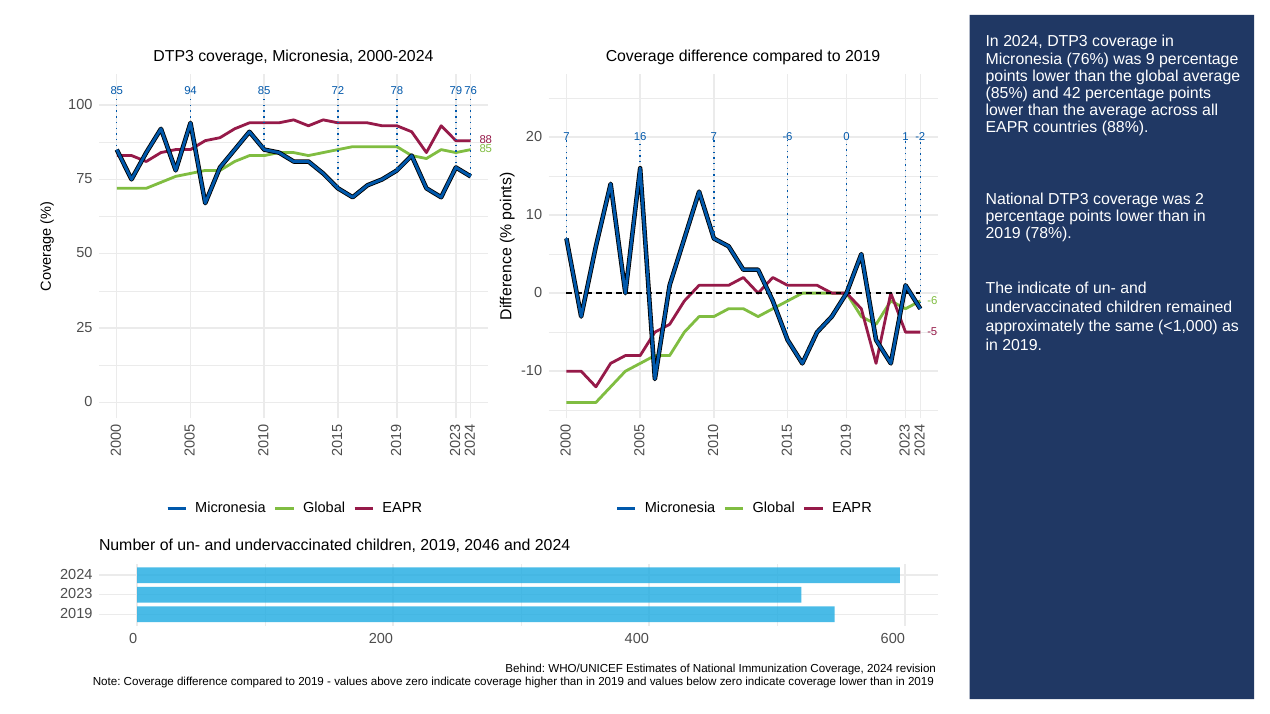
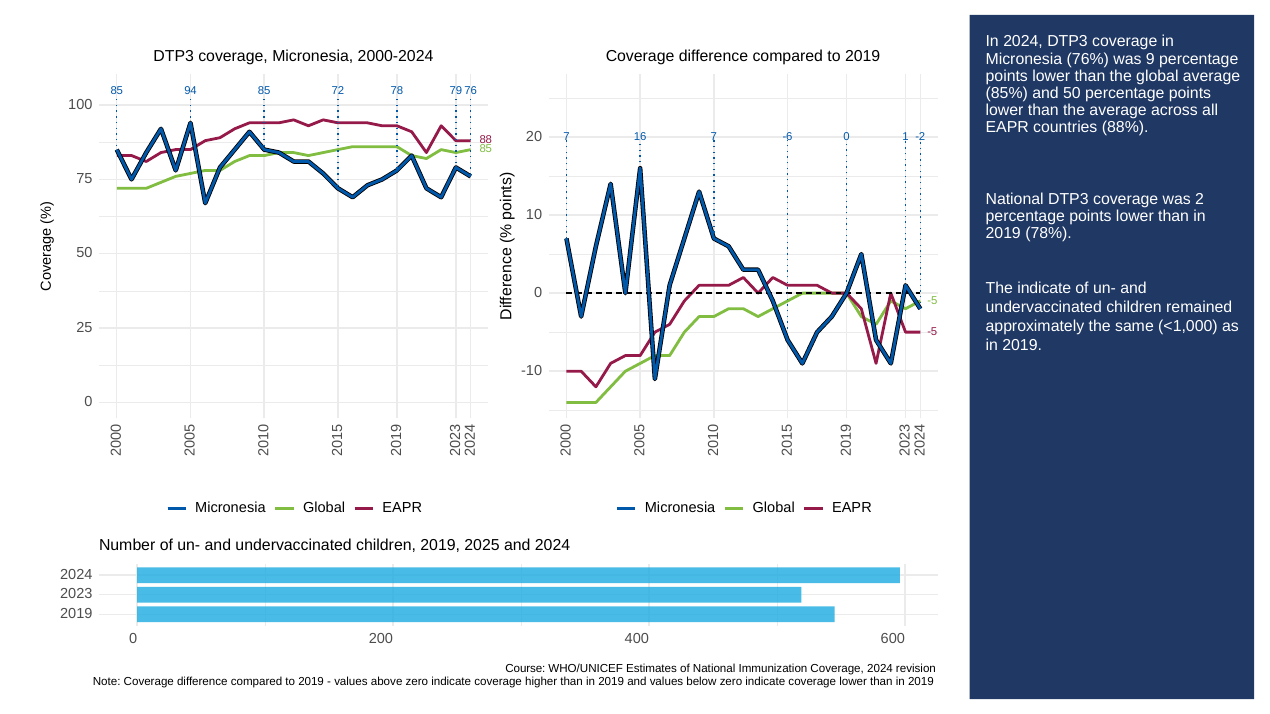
and 42: 42 -> 50
-6 at (932, 301): -6 -> -5
2046: 2046 -> 2025
Behind: Behind -> Course
